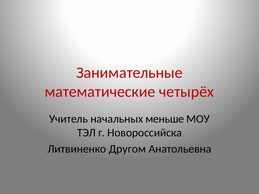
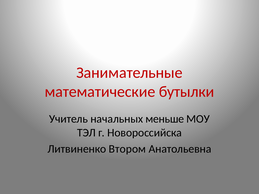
четырёх: четырёх -> бутылки
Другом: Другом -> Втором
